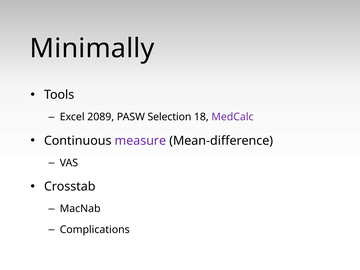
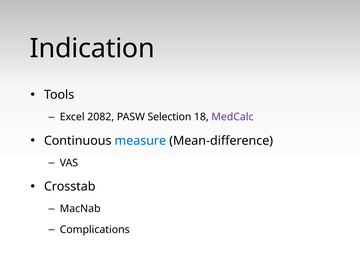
Minimally: Minimally -> Indication
2089: 2089 -> 2082
measure colour: purple -> blue
